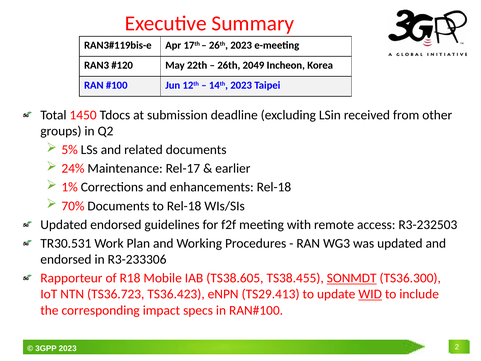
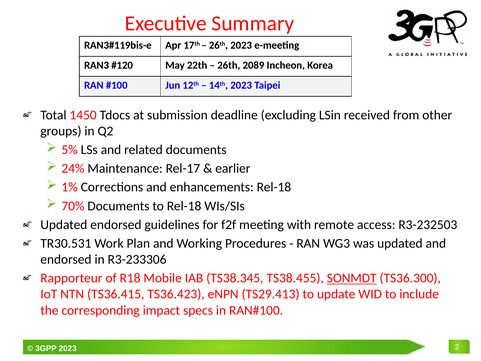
2049: 2049 -> 2089
TS38.605: TS38.605 -> TS38.345
TS36.723: TS36.723 -> TS36.415
WID underline: present -> none
